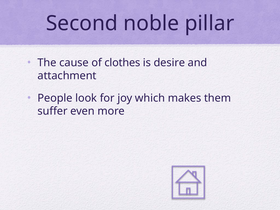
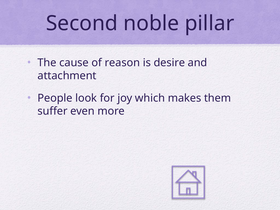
clothes: clothes -> reason
